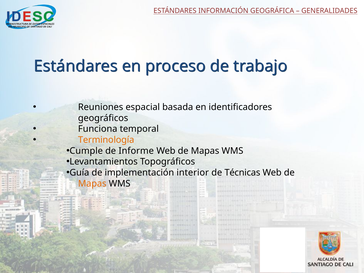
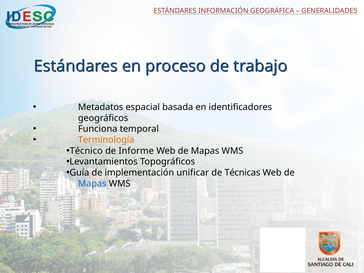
Reuniones: Reuniones -> Metadatos
Cumple: Cumple -> Técnico
interior: interior -> unificar
Mapas at (92, 184) colour: orange -> blue
